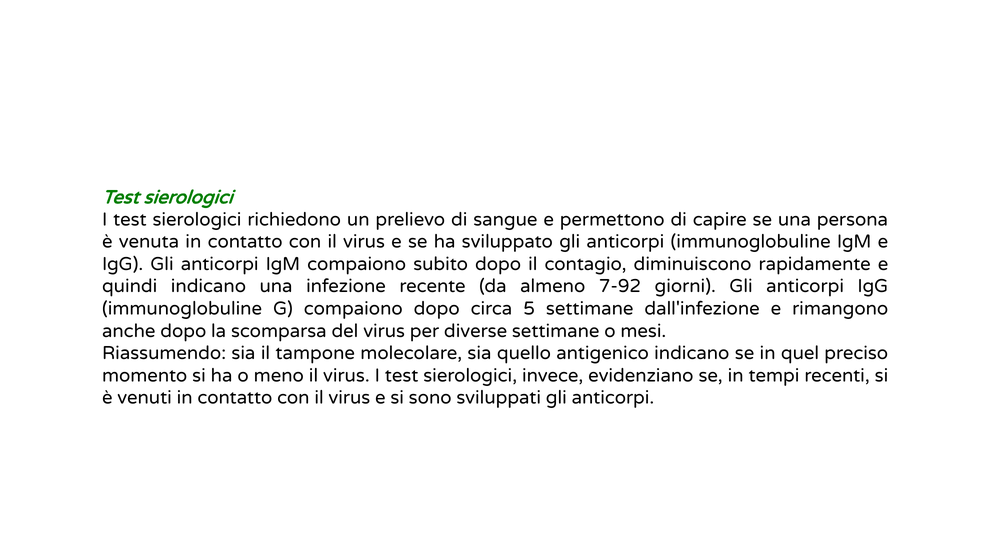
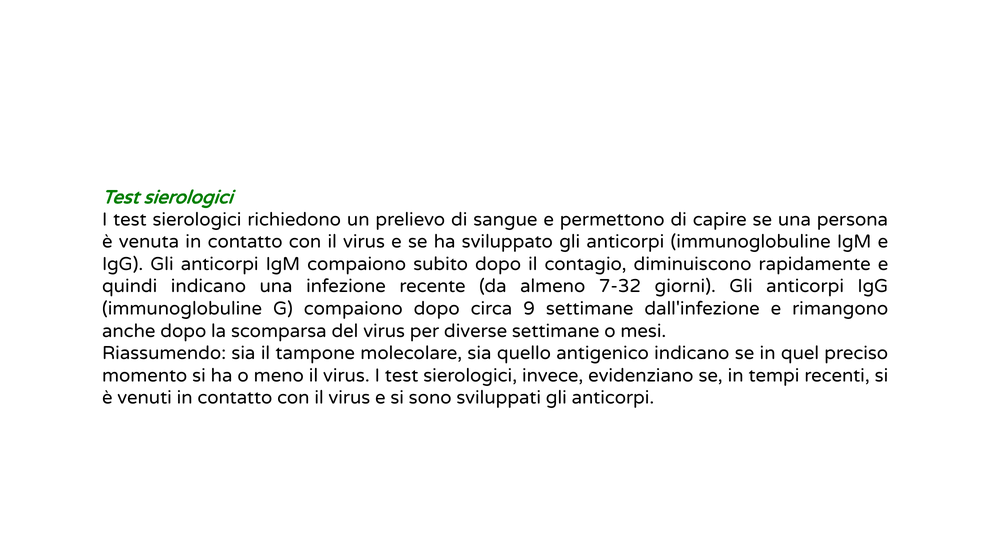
7-92: 7-92 -> 7-32
5: 5 -> 9
